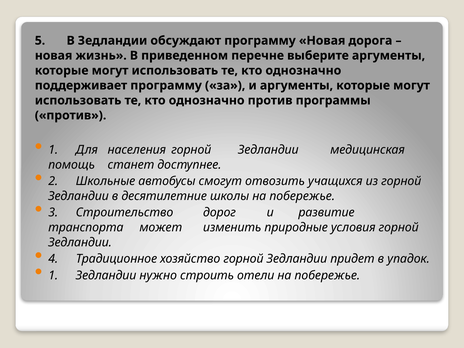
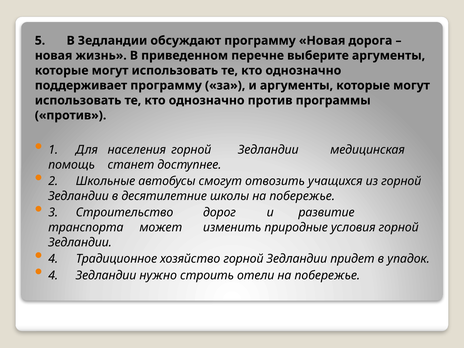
1 at (53, 275): 1 -> 4
